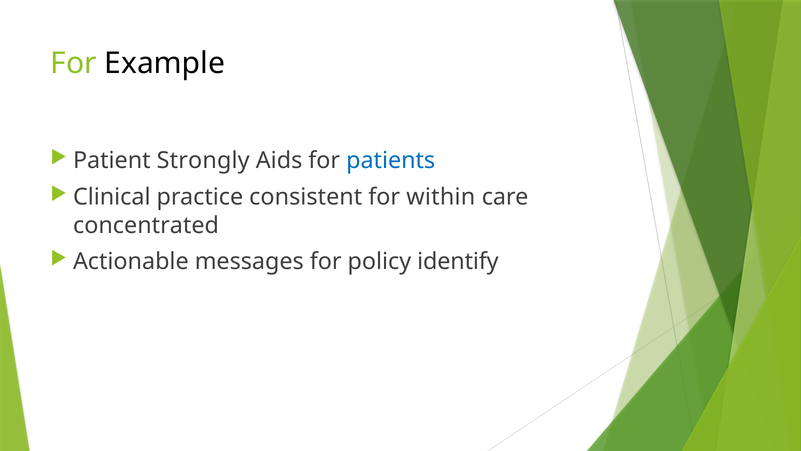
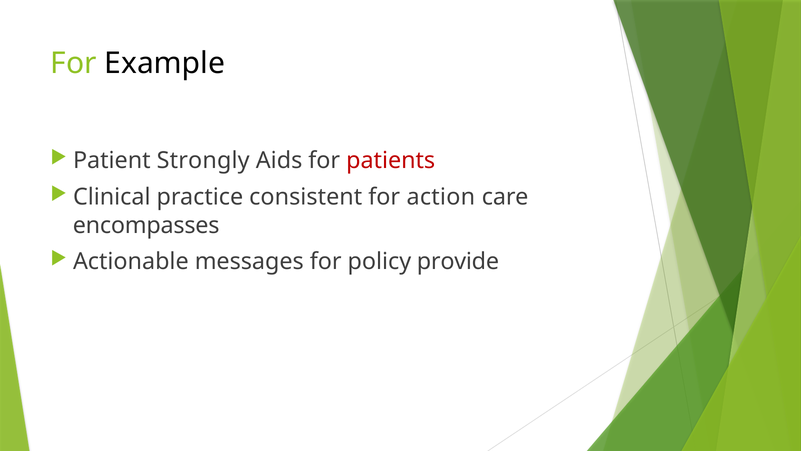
patients colour: blue -> red
within: within -> action
concentrated: concentrated -> encompasses
identify: identify -> provide
